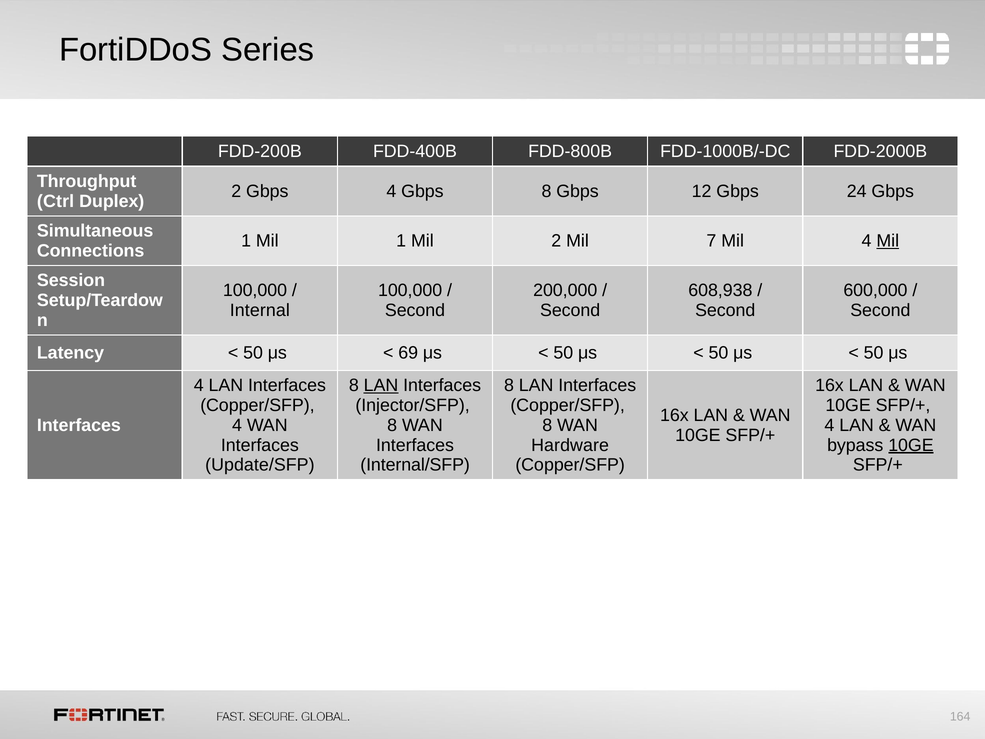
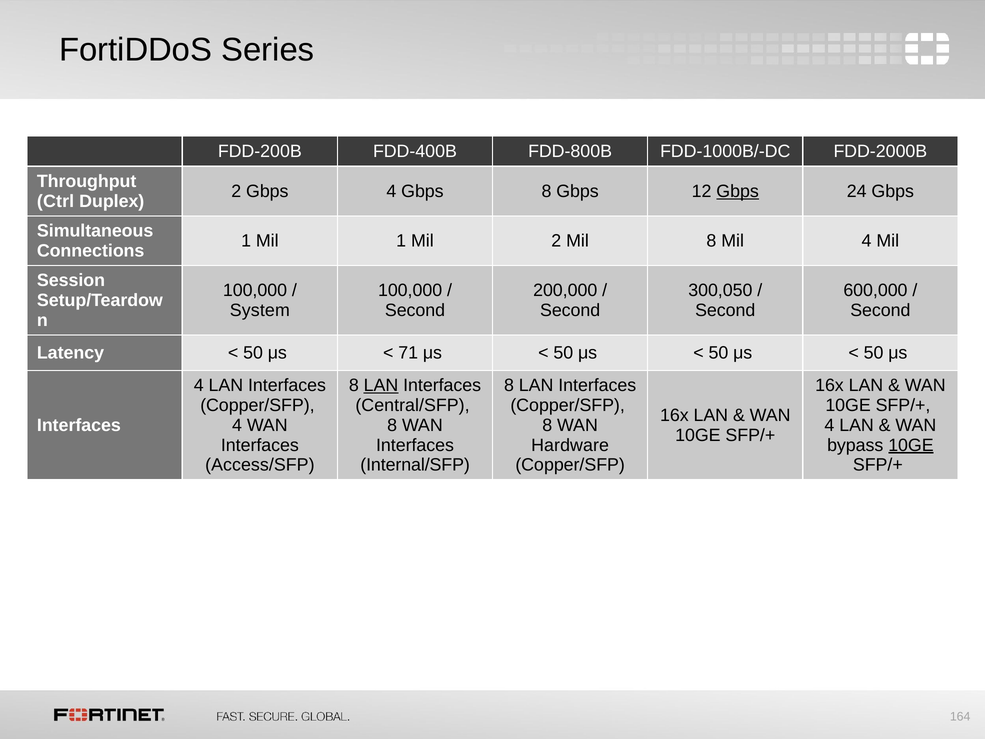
Gbps at (738, 191) underline: none -> present
Mil 7: 7 -> 8
Mil at (888, 241) underline: present -> none
608,938: 608,938 -> 300,050
Internal: Internal -> System
69: 69 -> 71
Injector/SFP: Injector/SFP -> Central/SFP
Update/SFP: Update/SFP -> Access/SFP
